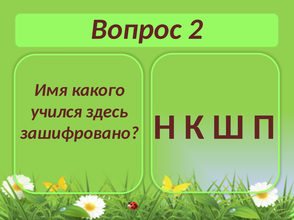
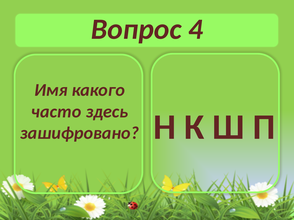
2: 2 -> 4
учился: учился -> часто
